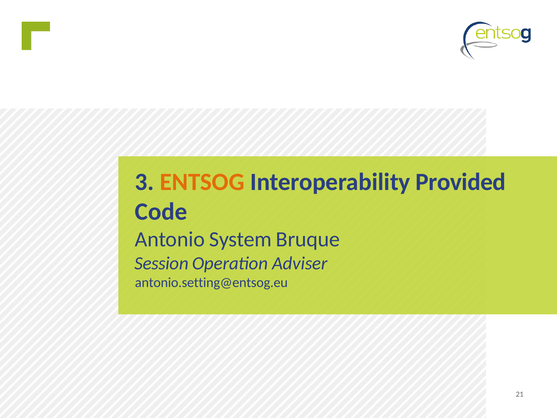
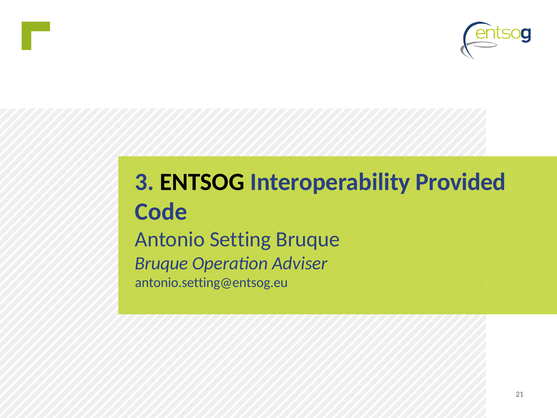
ENTSOG colour: orange -> black
System: System -> Setting
Session at (162, 263): Session -> Bruque
